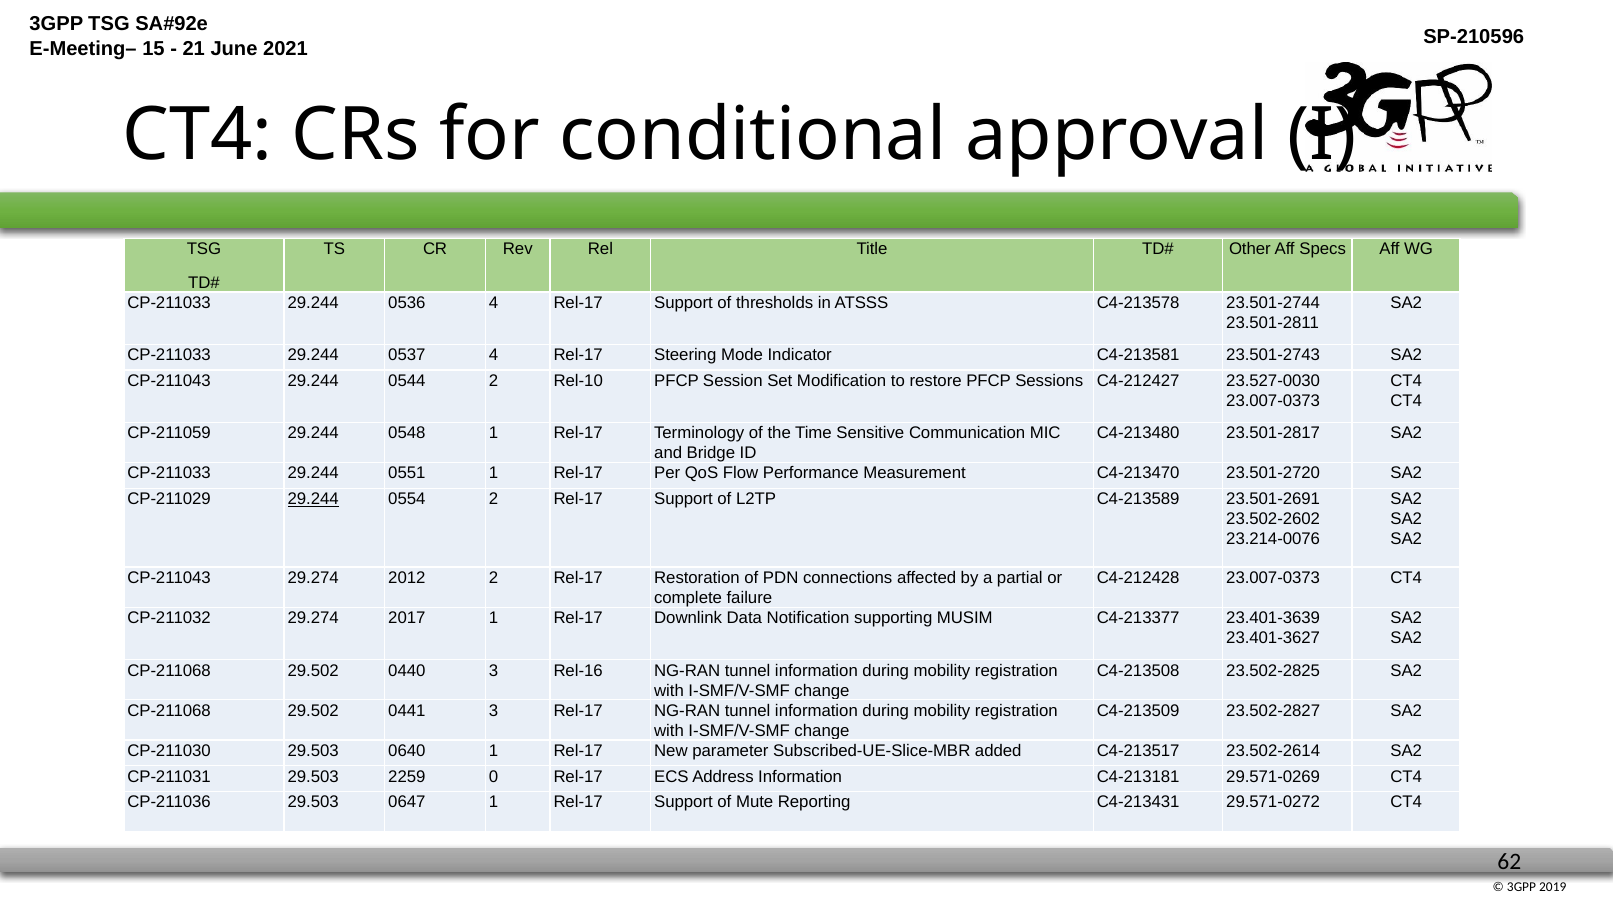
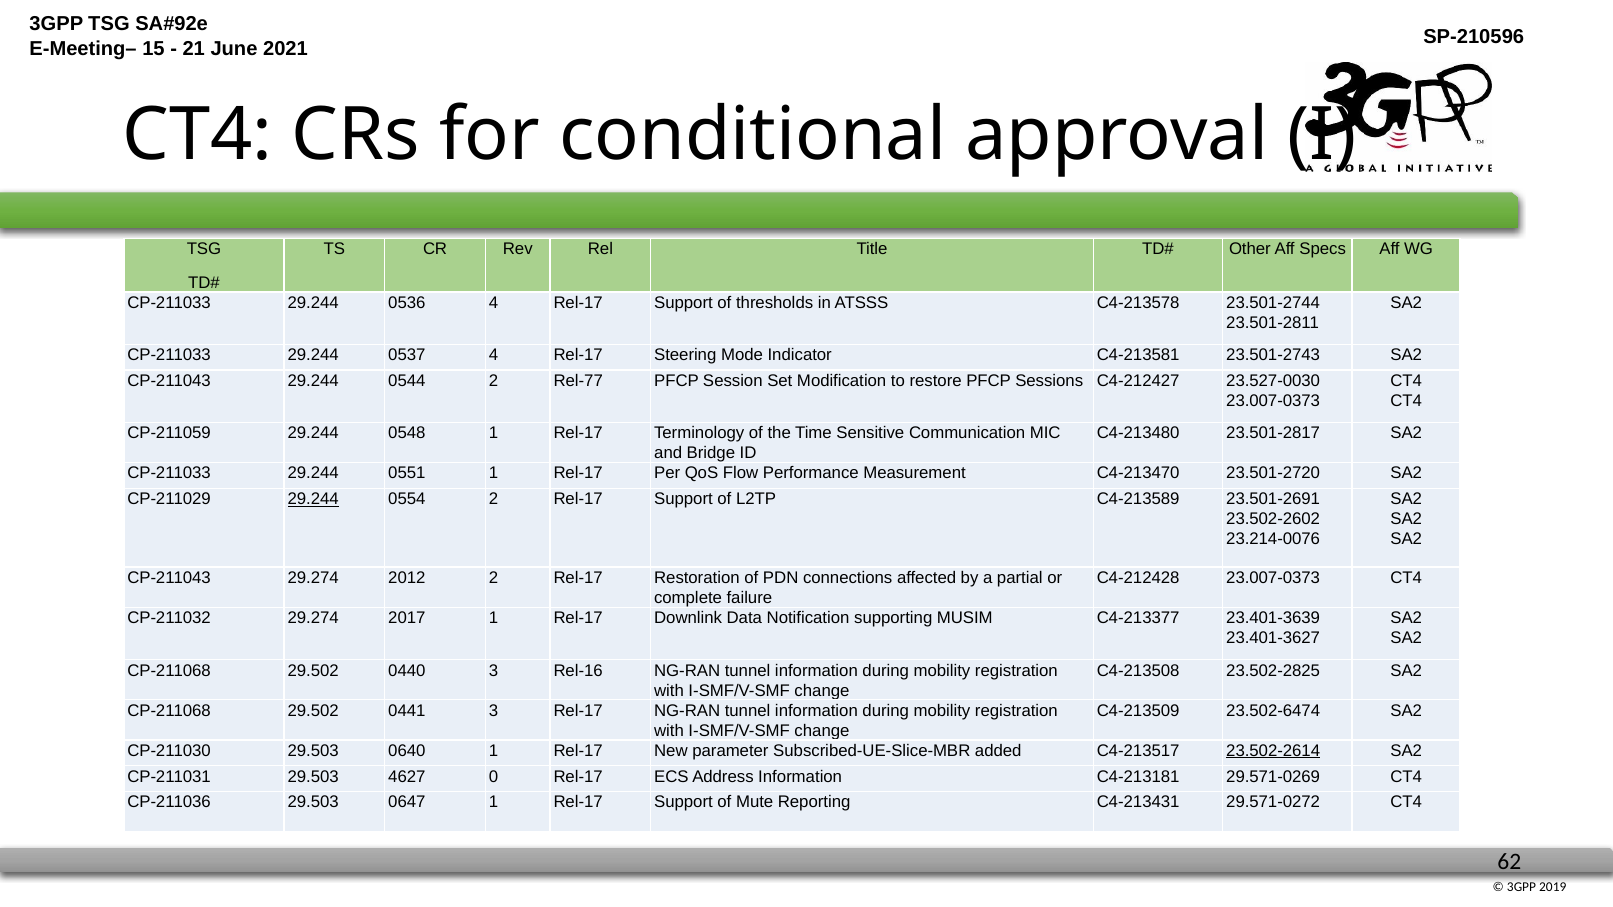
Rel-10: Rel-10 -> Rel-77
23.502-2827: 23.502-2827 -> 23.502-6474
23.502-2614 underline: none -> present
2259: 2259 -> 4627
